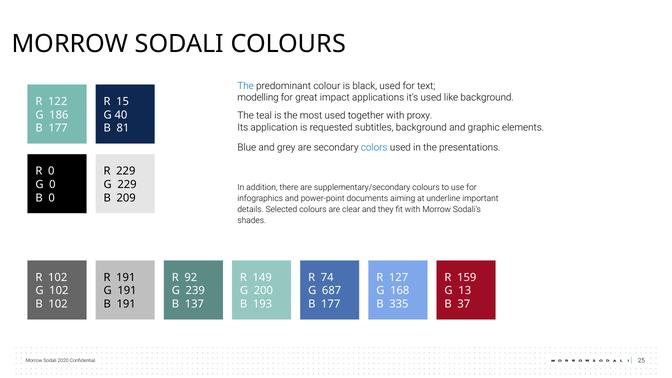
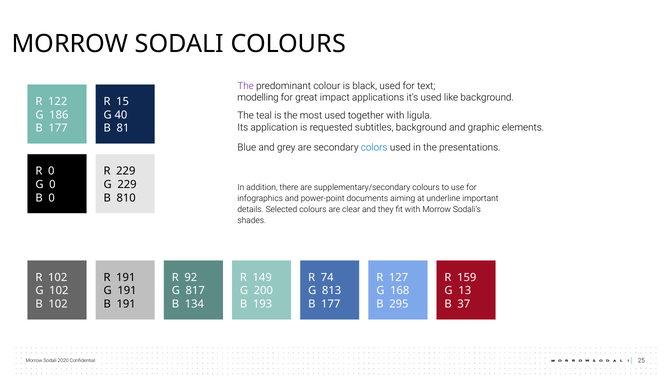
The at (246, 86) colour: blue -> purple
proxy: proxy -> ligula
209: 209 -> 810
239: 239 -> 817
687: 687 -> 813
137: 137 -> 134
335: 335 -> 295
